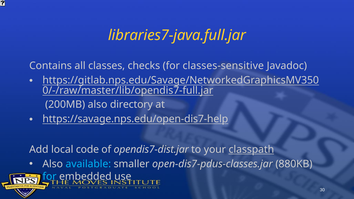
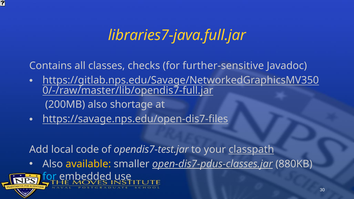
classes-sensitive: classes-sensitive -> further-sensitive
directory: directory -> shortage
https://savage.nps.edu/open-dis7-help: https://savage.nps.edu/open-dis7-help -> https://savage.nps.edu/open-dis7-files
opendis7-dist.jar: opendis7-dist.jar -> opendis7-test.jar
available colour: light blue -> yellow
open-dis7-pdus-classes.jar underline: none -> present
